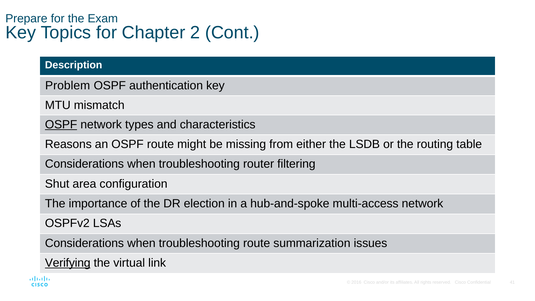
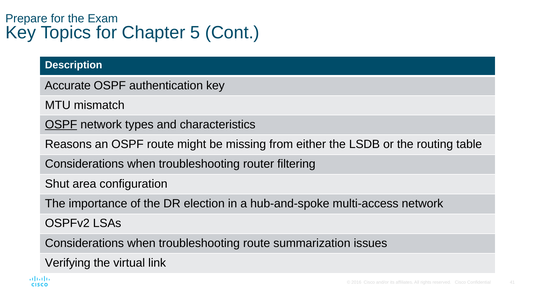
2: 2 -> 5
Problem: Problem -> Accurate
Verifying underline: present -> none
